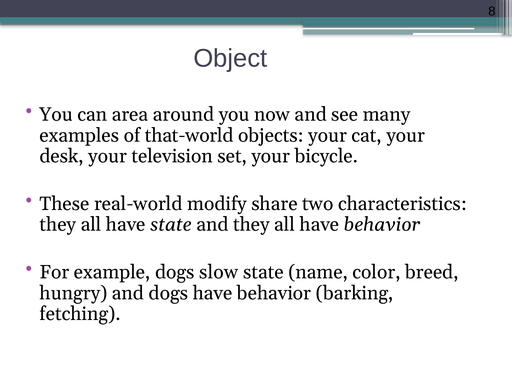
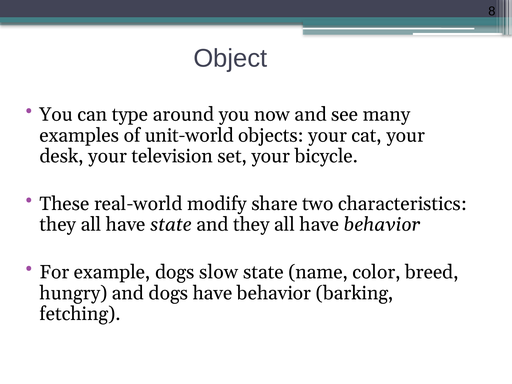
area: area -> type
that-world: that-world -> unit-world
